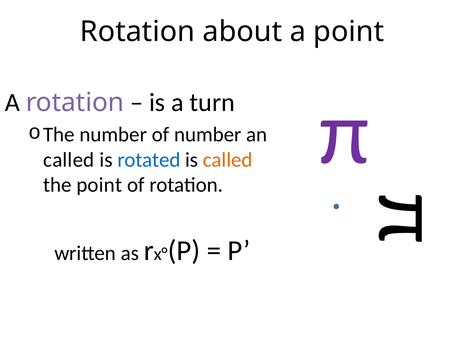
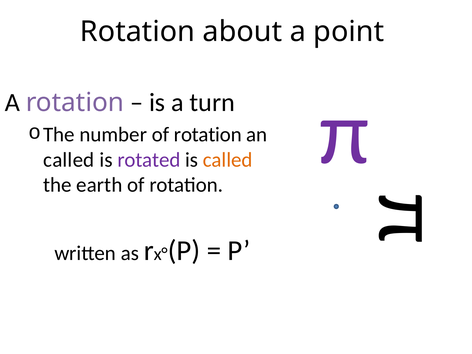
number of number: number -> rotation
rotated colour: blue -> purple
the point: point -> earth
